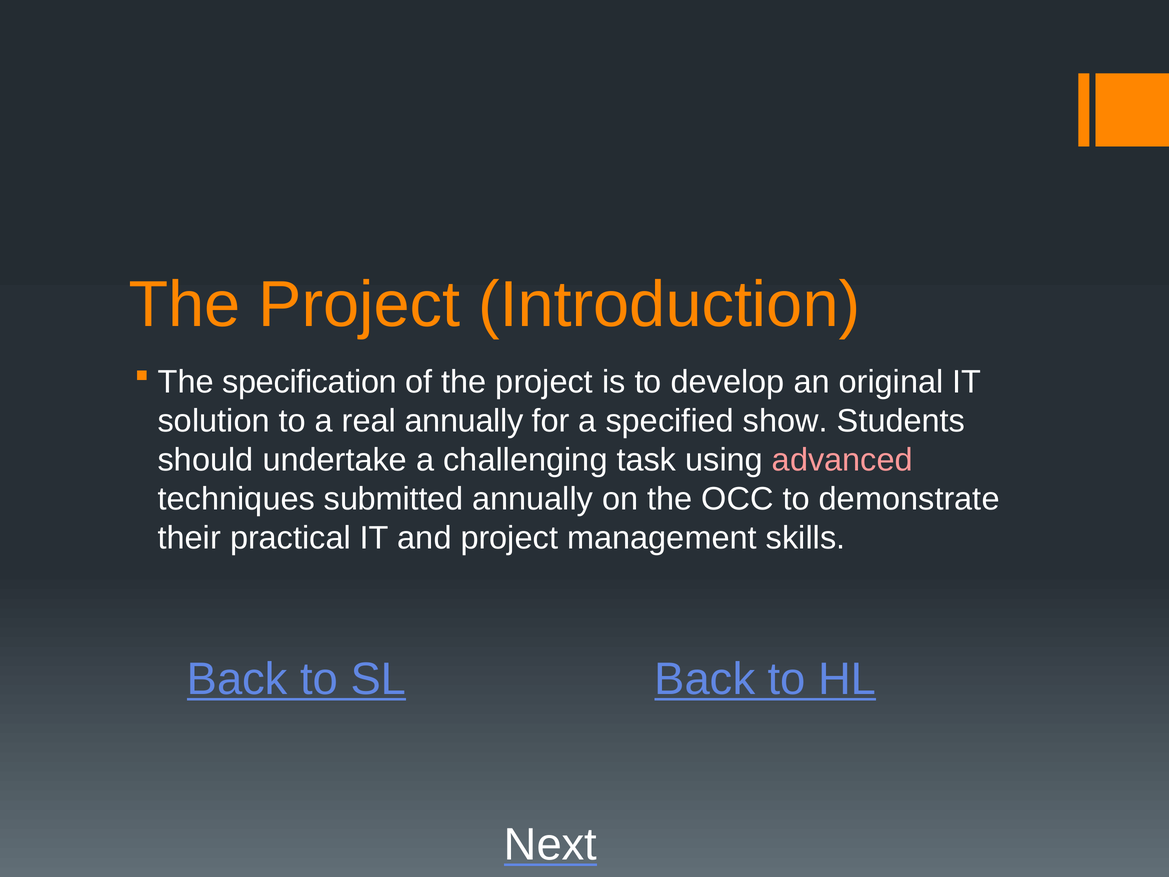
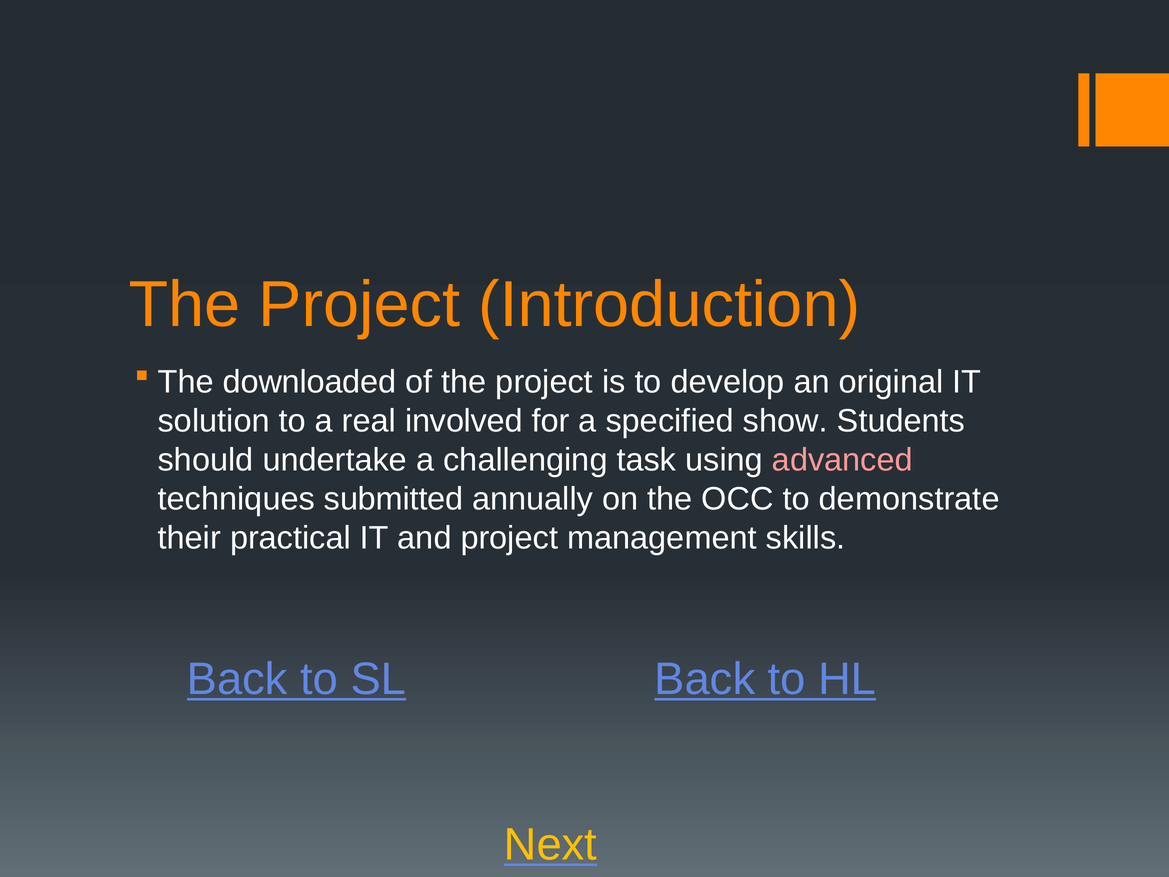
specification: specification -> downloaded
real annually: annually -> involved
Next colour: white -> yellow
